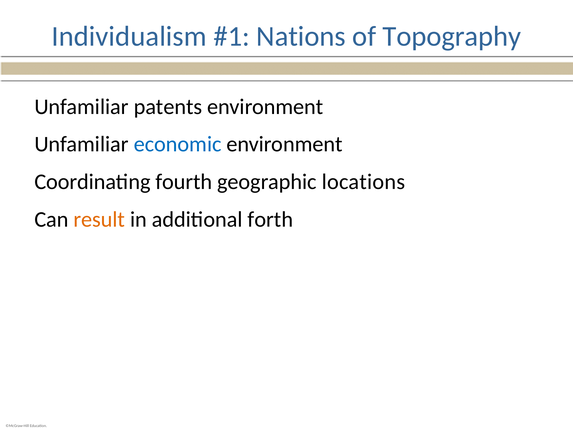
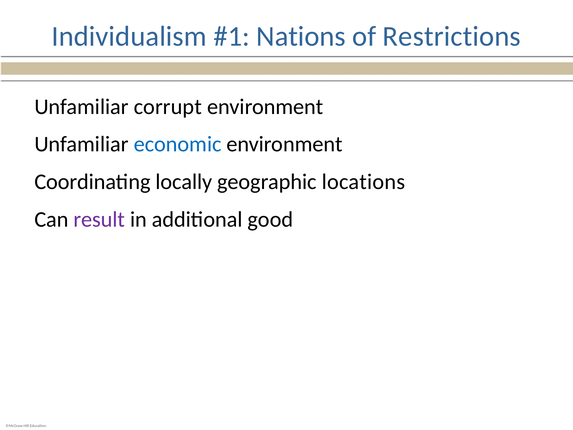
Topography: Topography -> Restrictions
patents: patents -> corrupt
fourth: fourth -> locally
result colour: orange -> purple
forth: forth -> good
